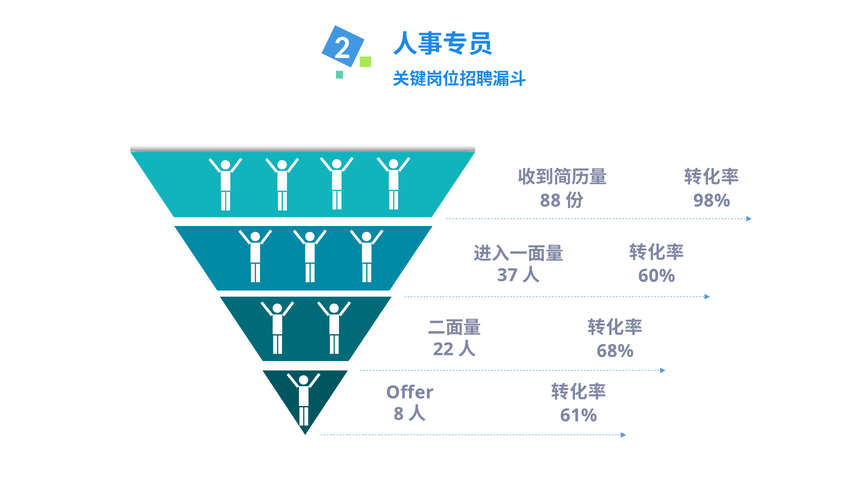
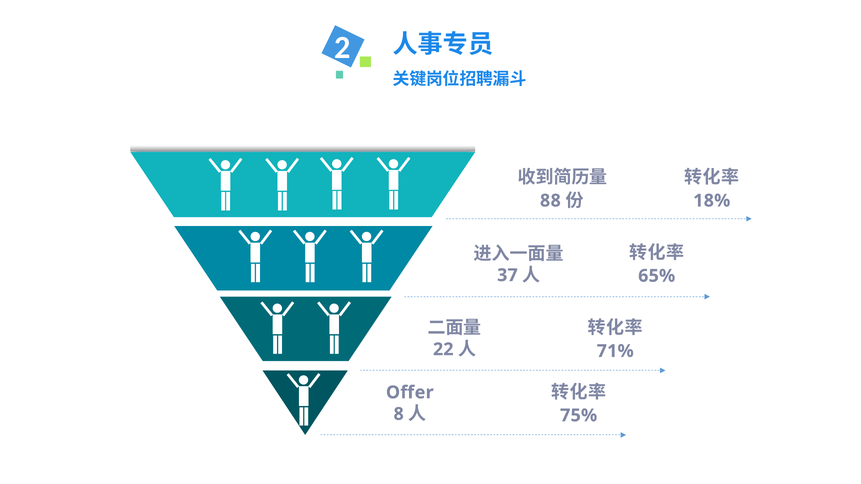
98%: 98% -> 18%
60%: 60% -> 65%
68%: 68% -> 71%
61%: 61% -> 75%
